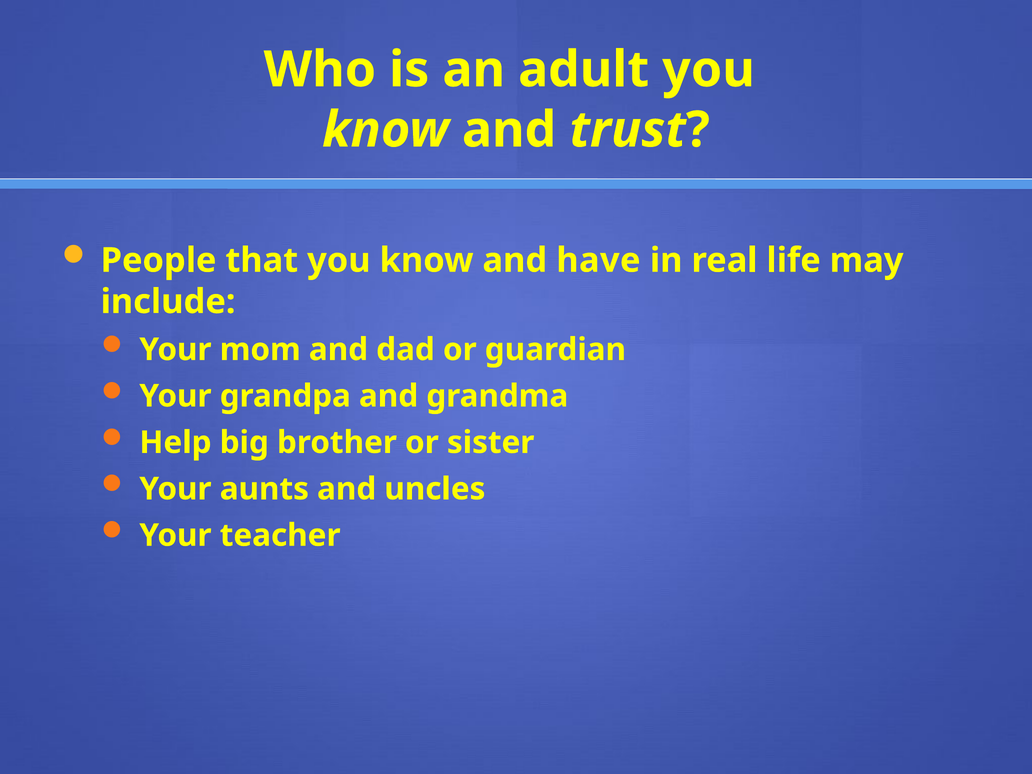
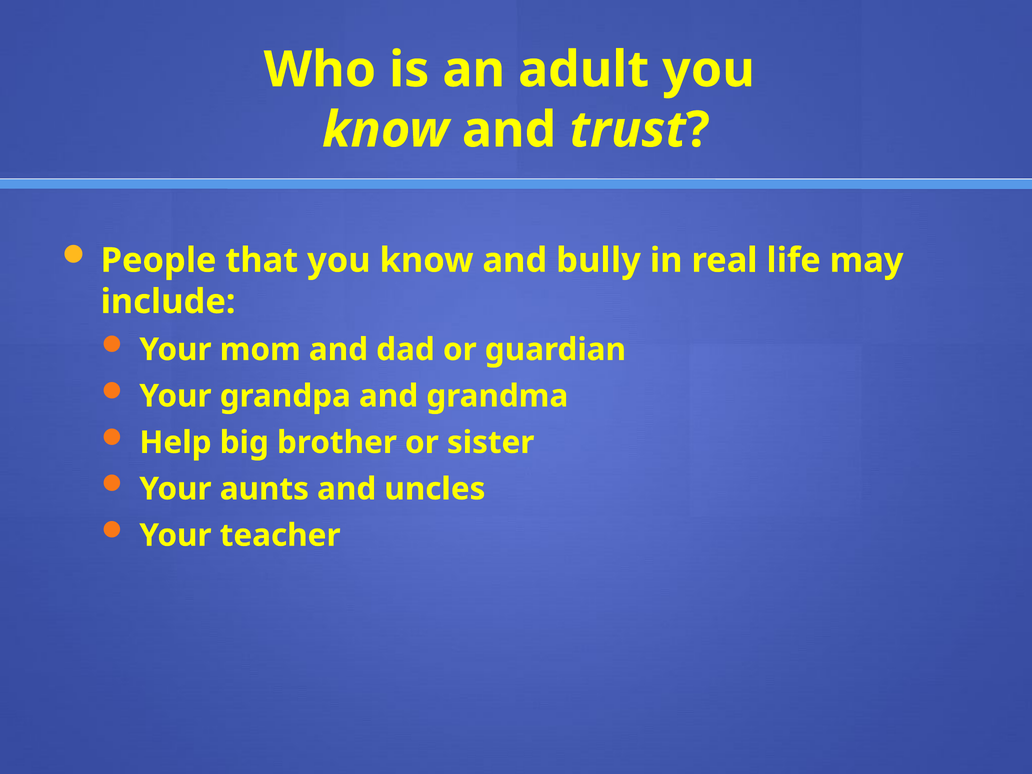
have: have -> bully
